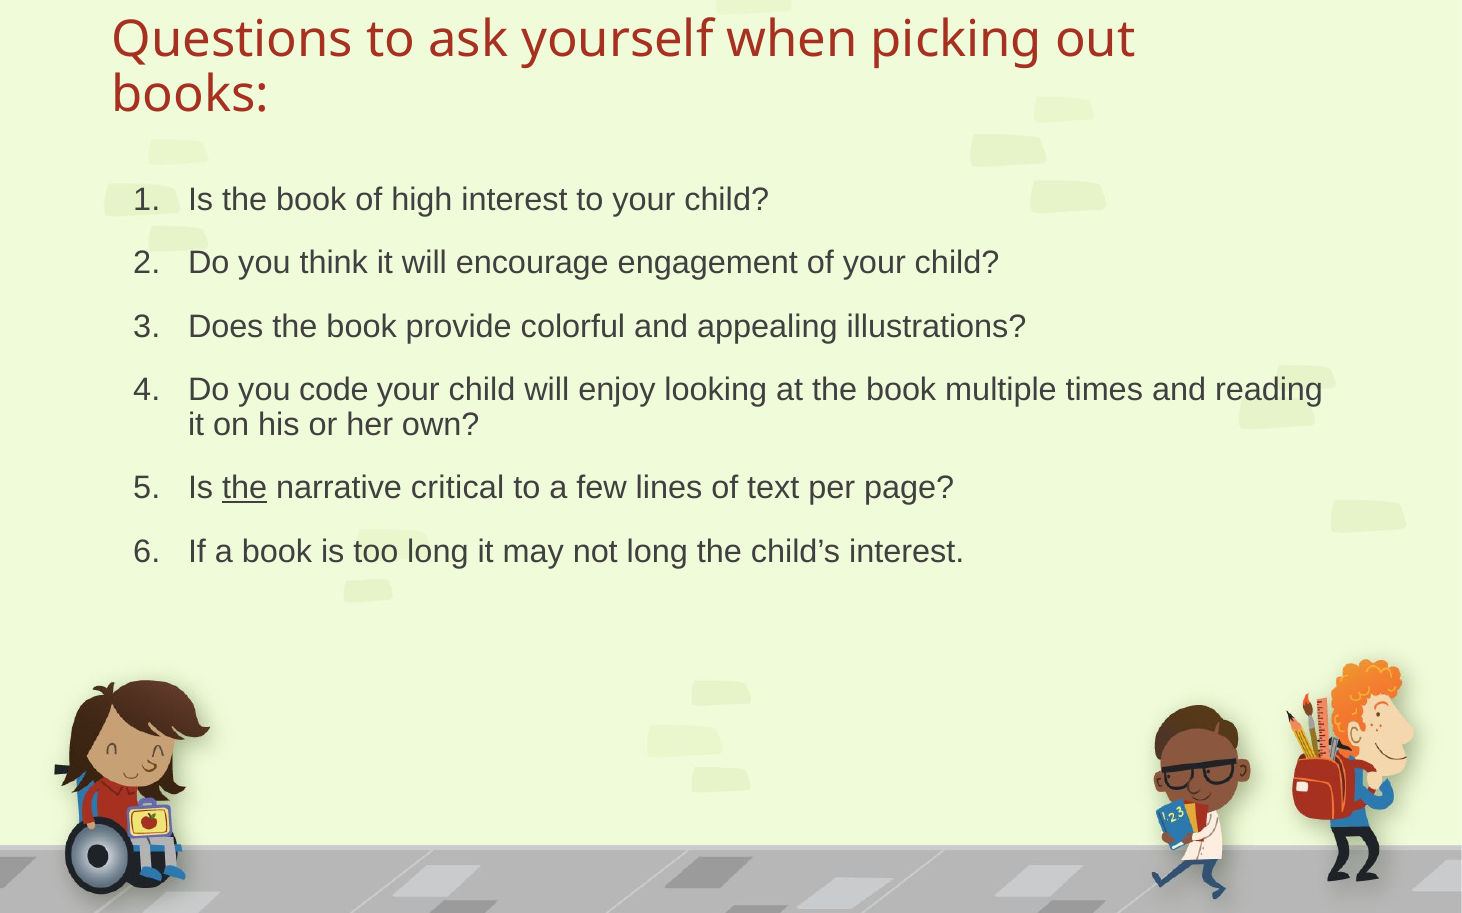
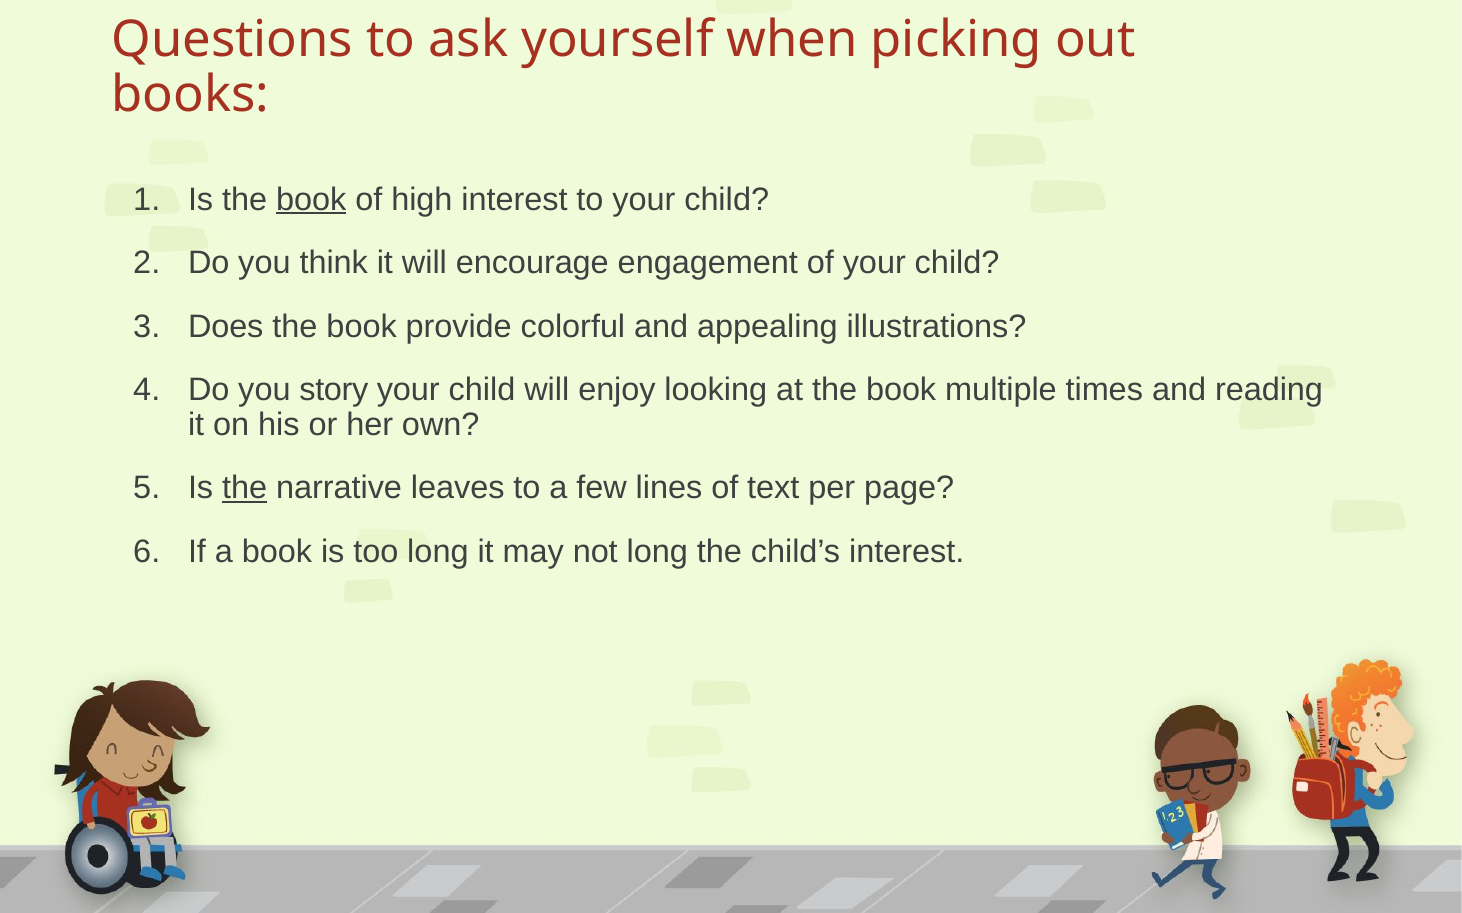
book at (311, 200) underline: none -> present
code: code -> story
critical: critical -> leaves
